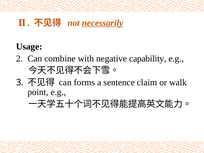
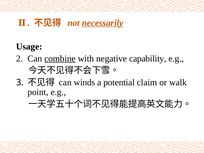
combine underline: none -> present
forms: forms -> winds
sentence: sentence -> potential
